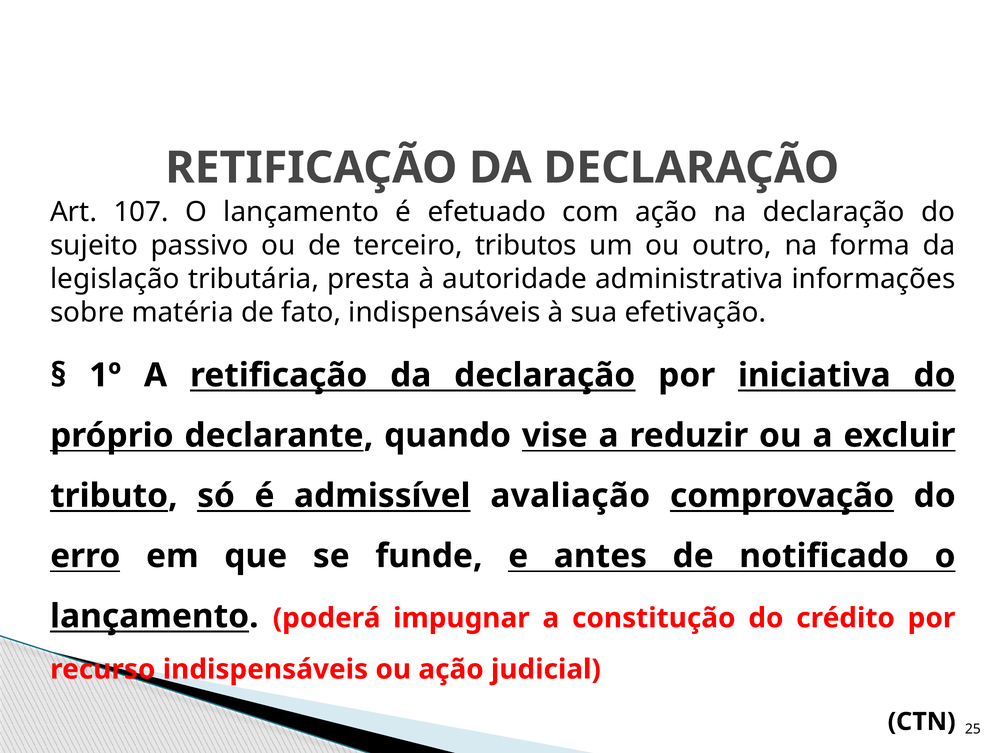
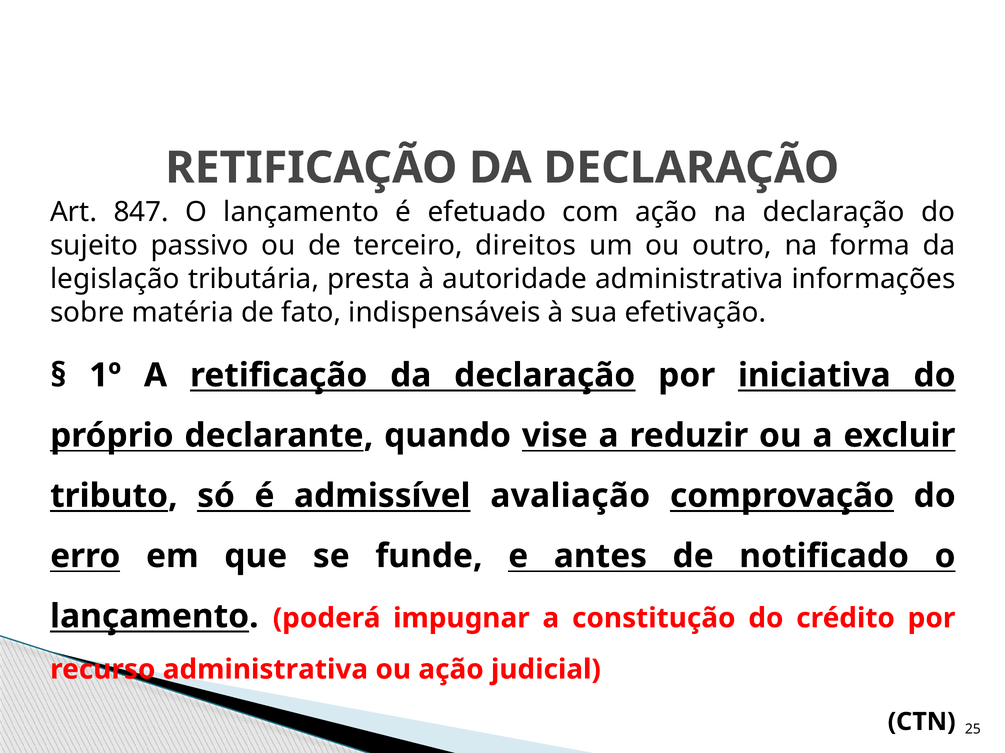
107: 107 -> 847
tributos: tributos -> direitos
recurso indispensáveis: indispensáveis -> administrativa
